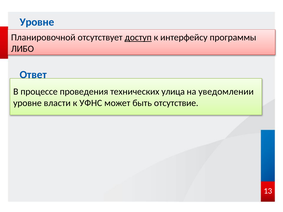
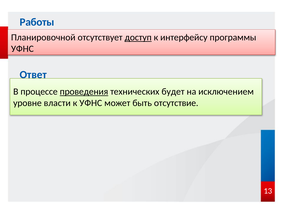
Уровне at (37, 22): Уровне -> Работы
ЛИБО at (22, 49): ЛИБО -> УФНС
проведения underline: none -> present
улица: улица -> будет
уведомлении: уведомлении -> исключением
